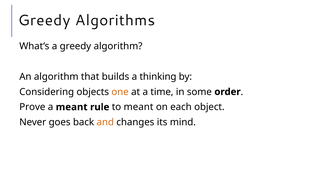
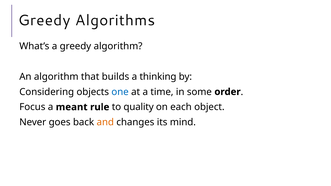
one colour: orange -> blue
Prove: Prove -> Focus
to meant: meant -> quality
